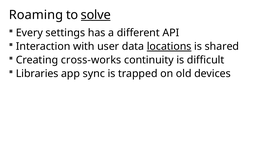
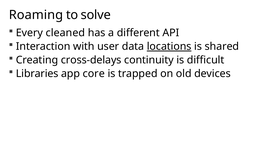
solve underline: present -> none
settings: settings -> cleaned
cross-works: cross-works -> cross-delays
sync: sync -> core
